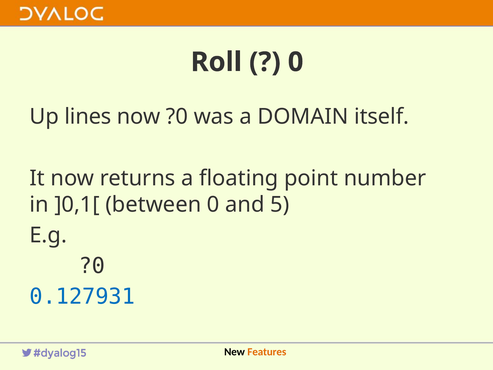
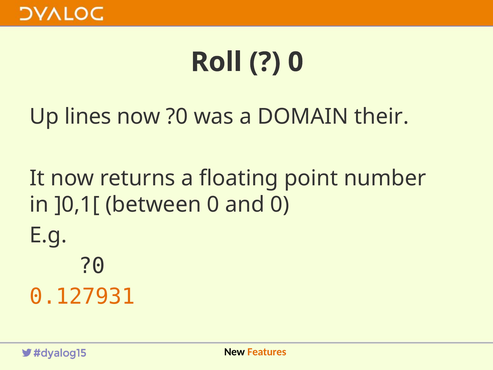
itself: itself -> their
and 5: 5 -> 0
0.127931 colour: blue -> orange
